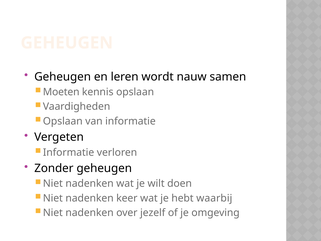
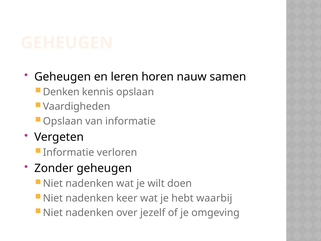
wordt: wordt -> horen
Moeten: Moeten -> Denken
